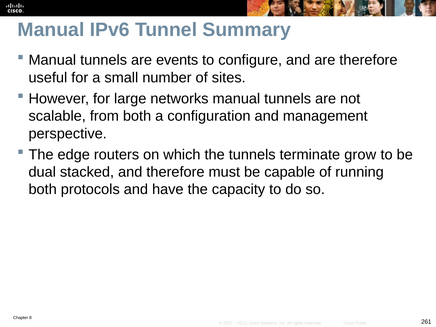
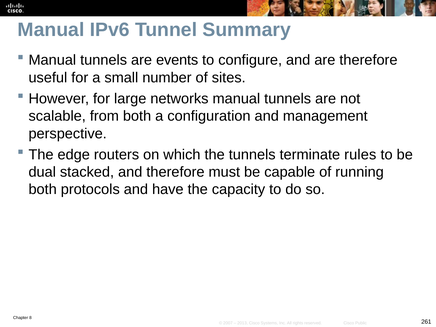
grow: grow -> rules
